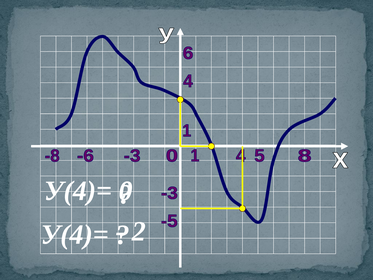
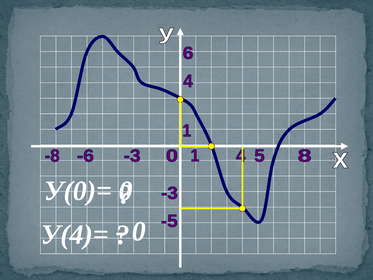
У(4)= at (78, 191): У(4)= -> У(0)=
2 at (139, 231): 2 -> 0
